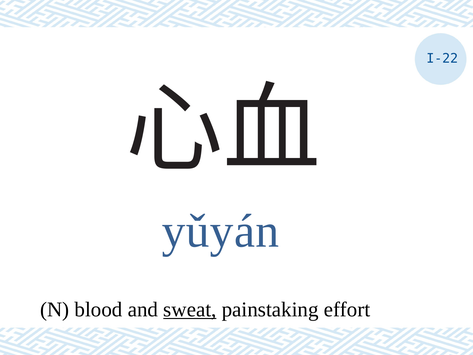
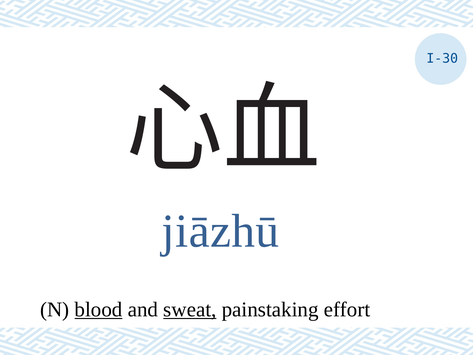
I-22: I-22 -> I-30
yǔyán: yǔyán -> jiāzhū
blood underline: none -> present
